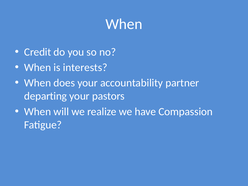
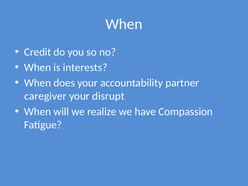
departing: departing -> caregiver
pastors: pastors -> disrupt
